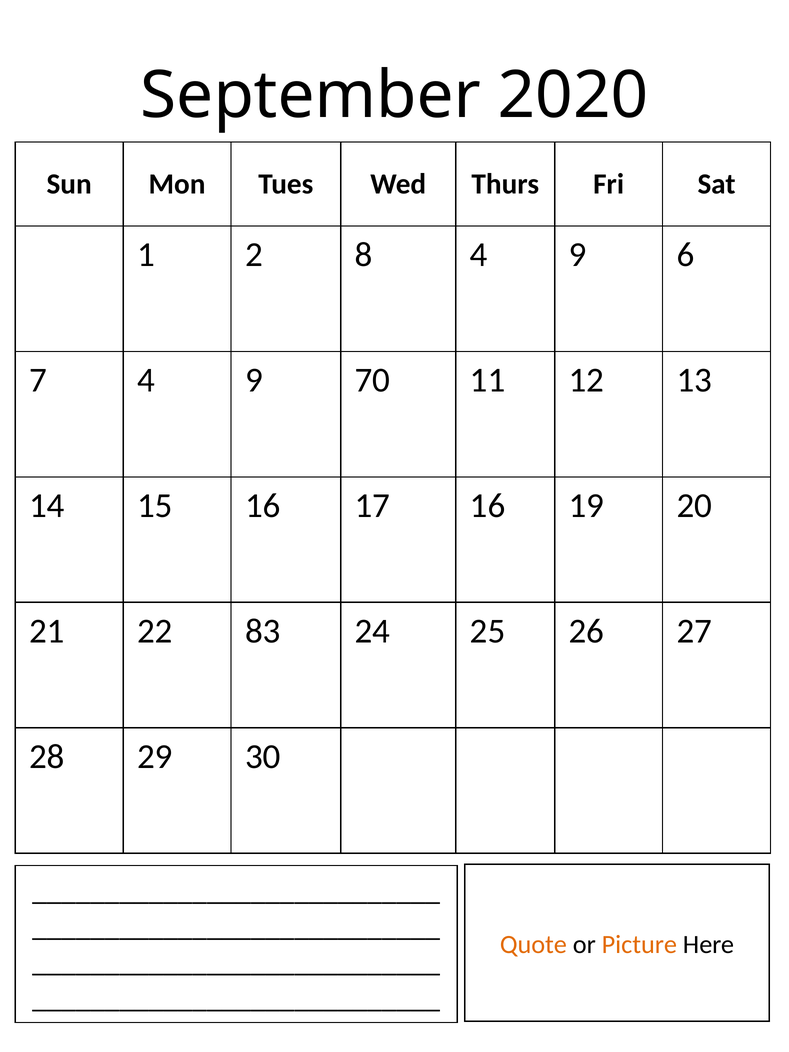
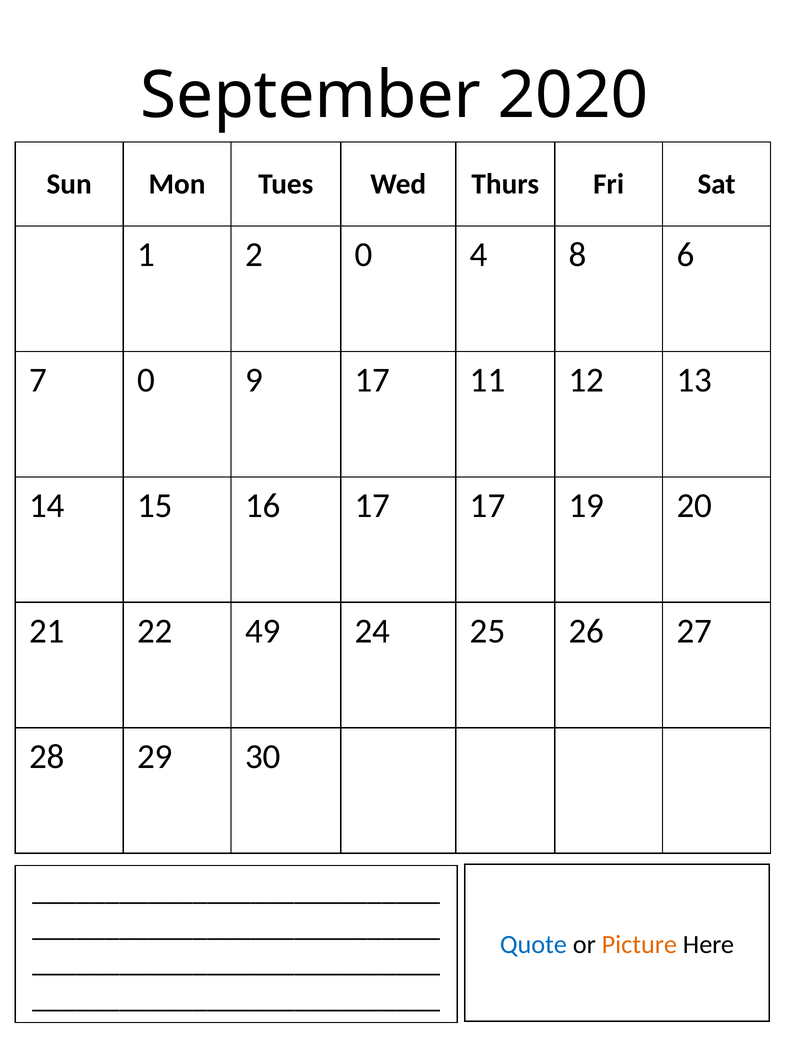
2 8: 8 -> 0
9 at (578, 255): 9 -> 8
7 4: 4 -> 0
9 70: 70 -> 17
17 16: 16 -> 17
83: 83 -> 49
Quote colour: orange -> blue
